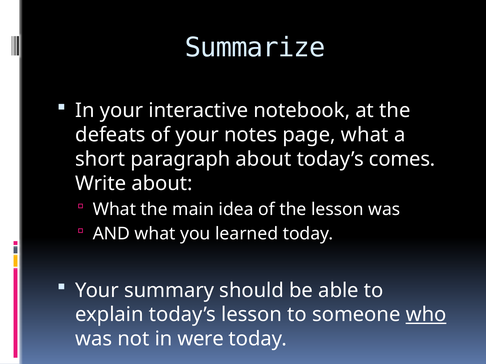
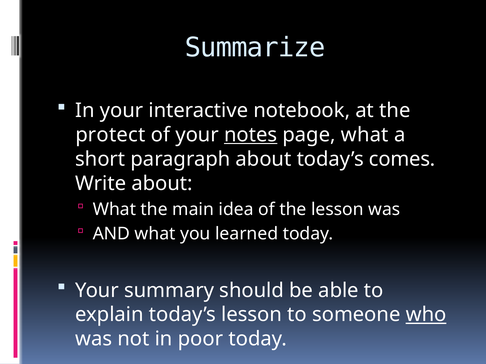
defeats: defeats -> protect
notes underline: none -> present
were: were -> poor
